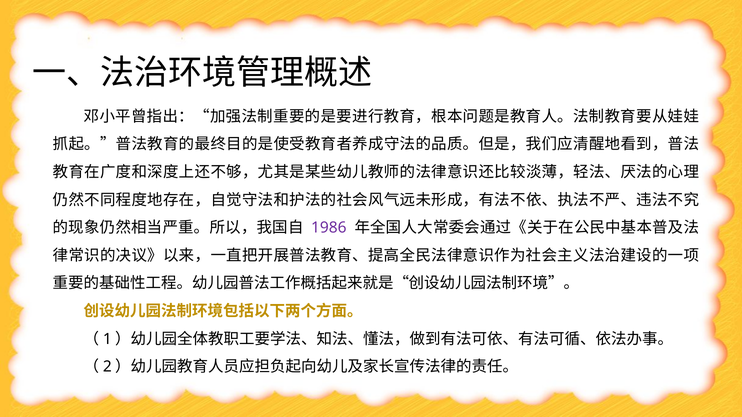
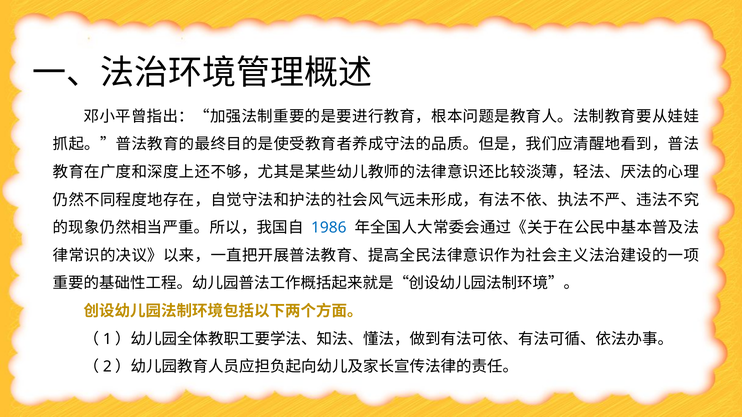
1986 colour: purple -> blue
